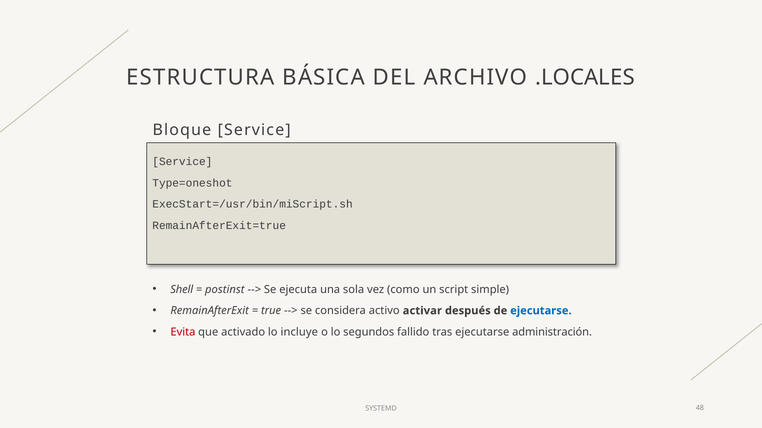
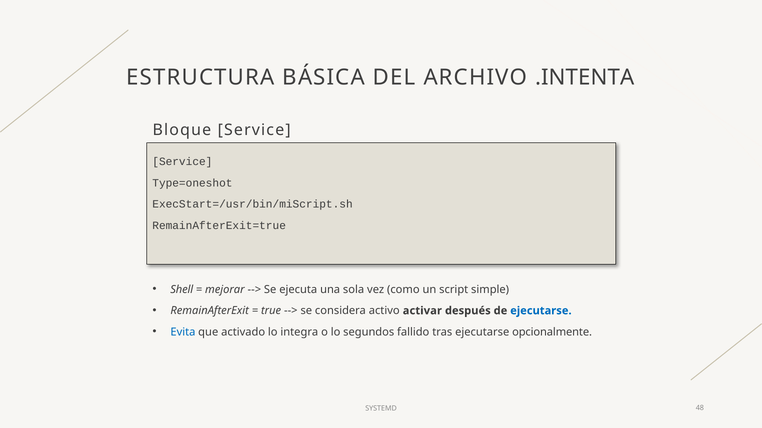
.LOCALES: .LOCALES -> .INTENTA
postinst: postinst -> mejorar
Evita colour: red -> blue
incluye: incluye -> integra
administración: administración -> opcionalmente
